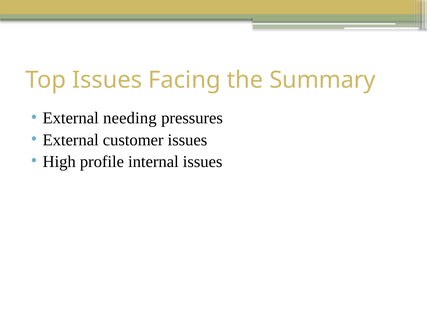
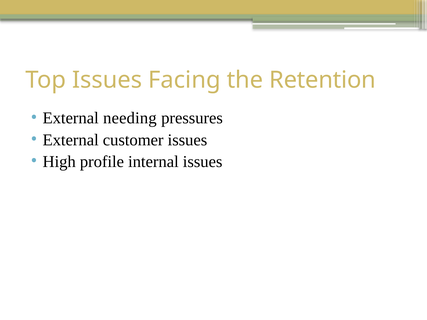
Summary: Summary -> Retention
